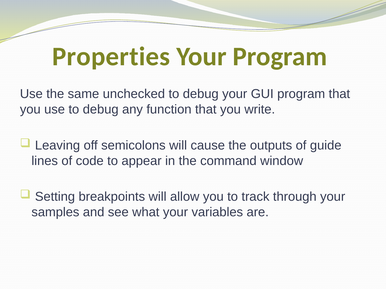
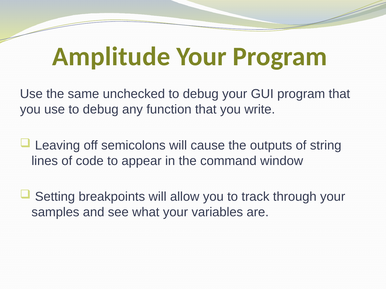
Properties: Properties -> Amplitude
guide: guide -> string
